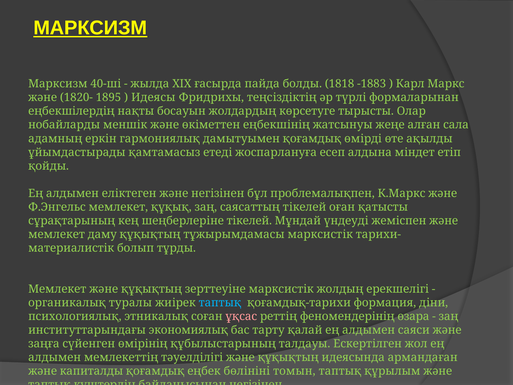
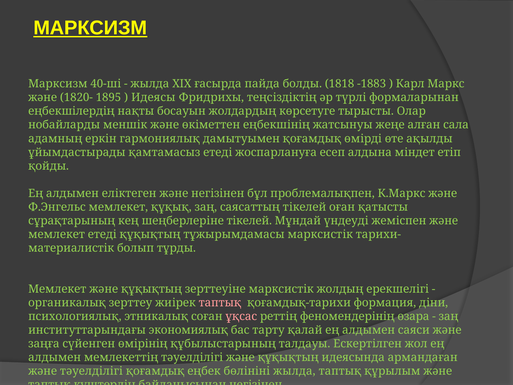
мемлекет даму: даму -> етедi
туралы: туралы -> зерттеу
таптық at (220, 303) colour: light blue -> pink
және капиталды: капиталды -> тәуелдiлiгi
бөлiнiнi томын: томын -> жылда
